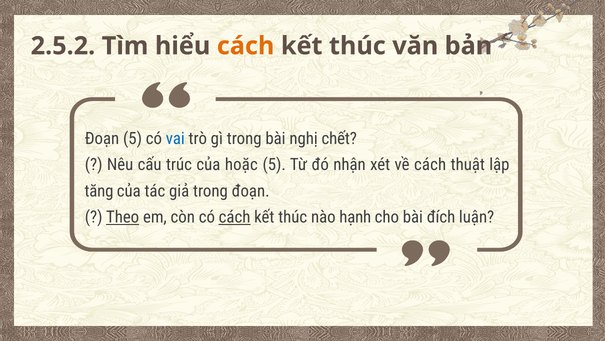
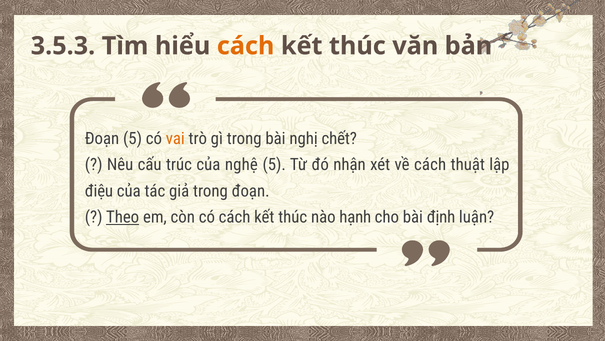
2.5.2: 2.5.2 -> 3.5.3
vai colour: blue -> orange
hoặc: hoặc -> nghệ
tăng: tăng -> điệu
cách at (235, 217) underline: present -> none
đích: đích -> định
